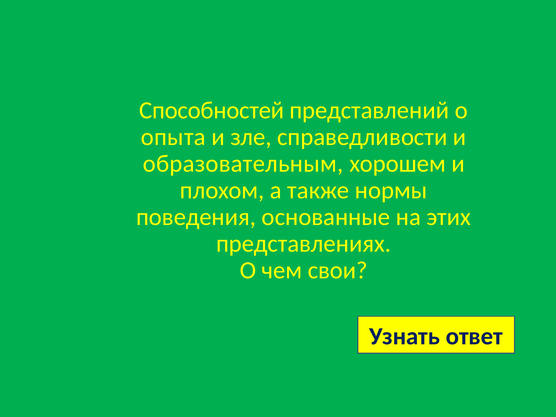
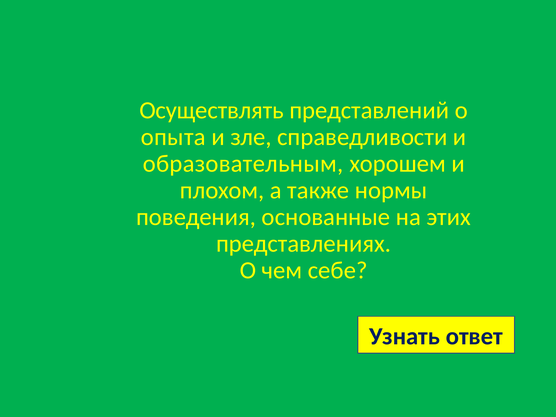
Способностей: Способностей -> Осуществлять
свои: свои -> себе
